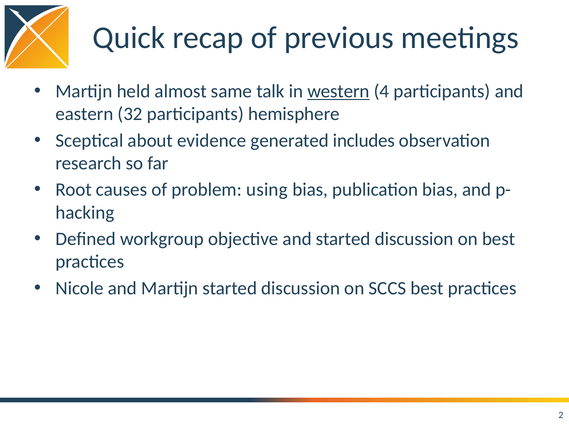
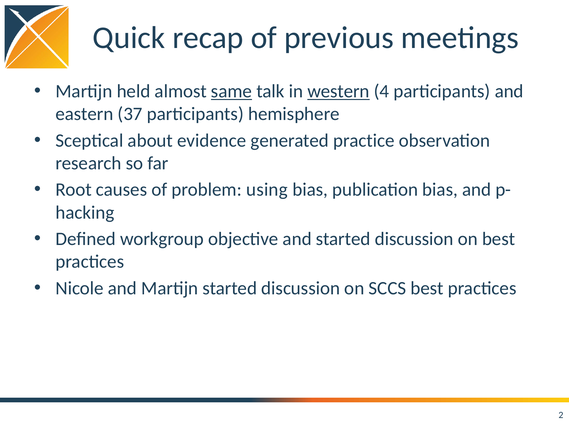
same underline: none -> present
32: 32 -> 37
includes: includes -> practice
